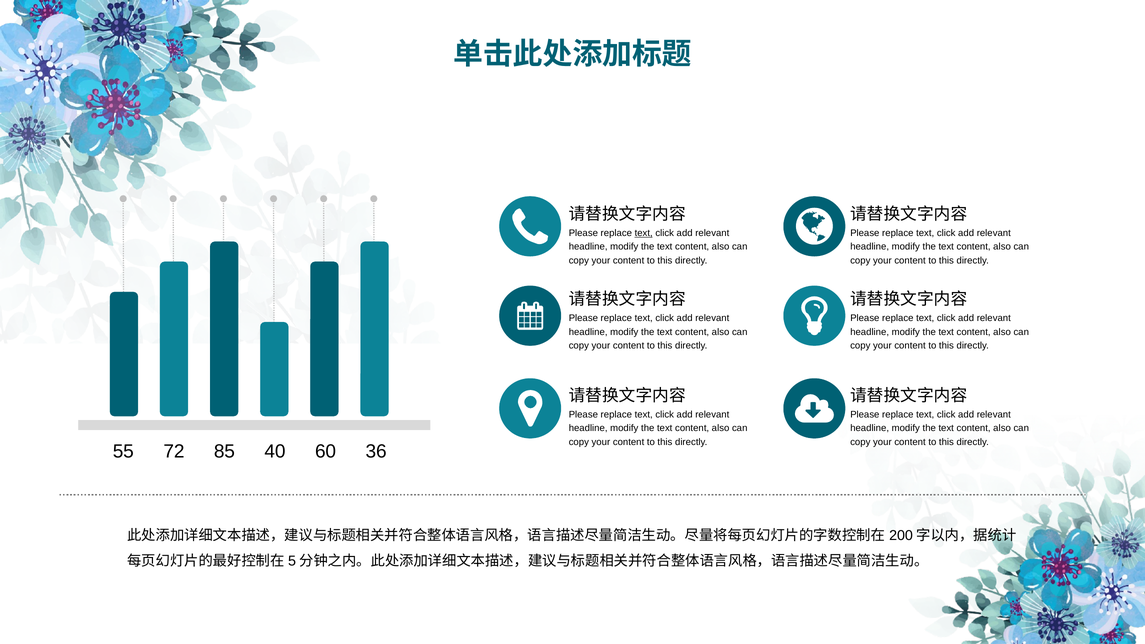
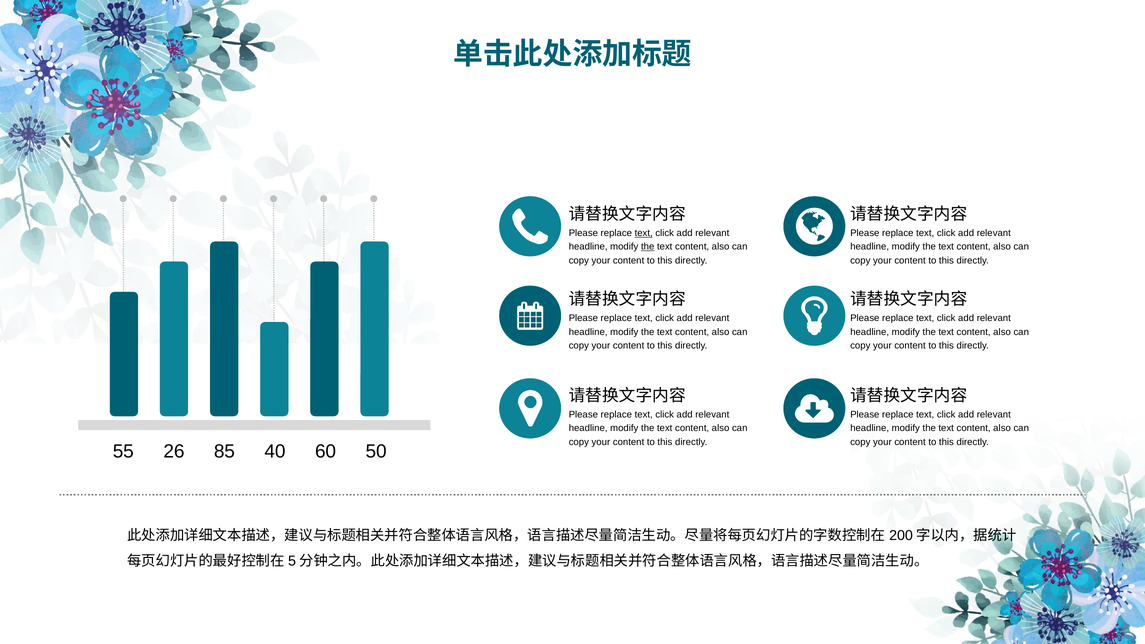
the at (648, 247) underline: none -> present
72: 72 -> 26
36: 36 -> 50
